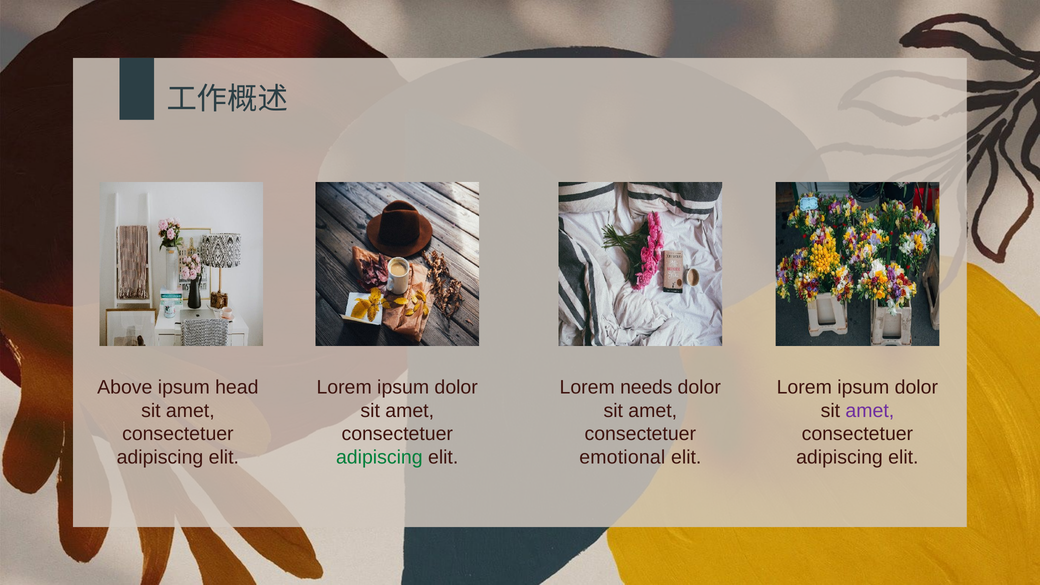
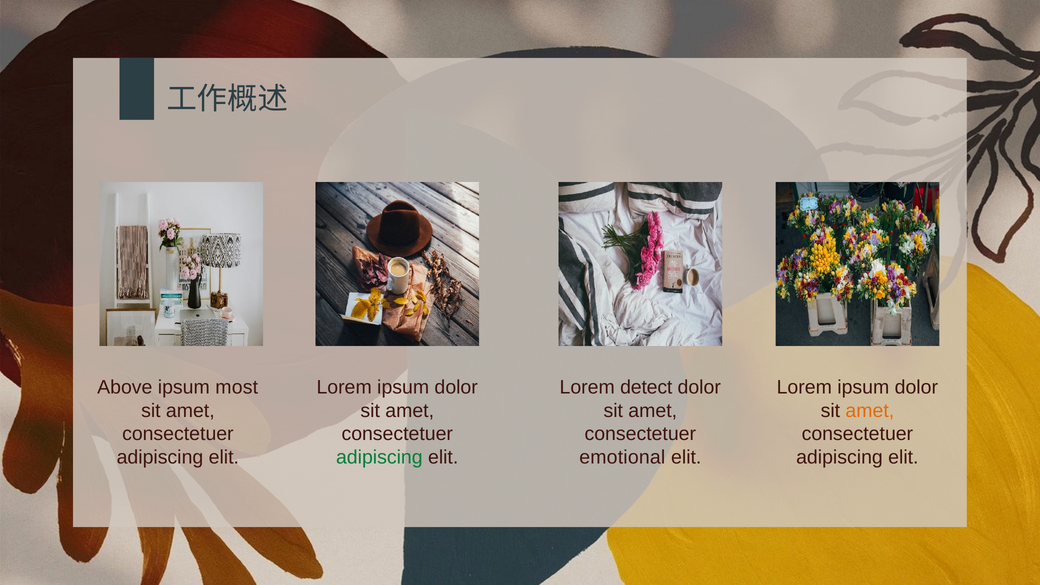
head: head -> most
needs: needs -> detect
amet at (870, 411) colour: purple -> orange
